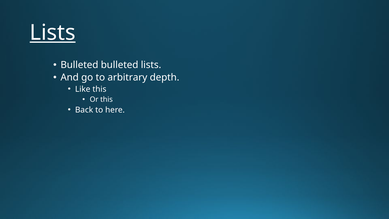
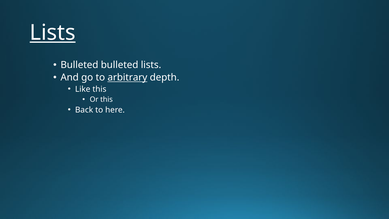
arbitrary underline: none -> present
